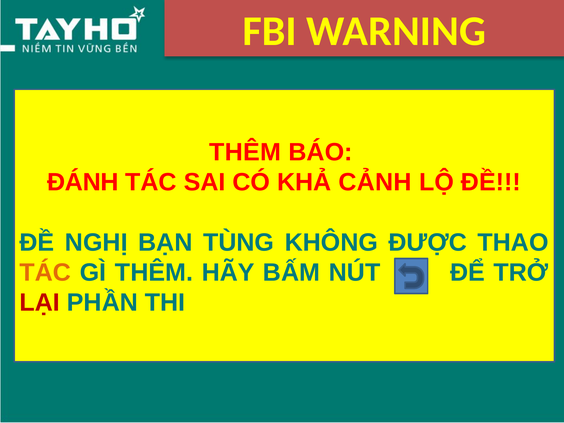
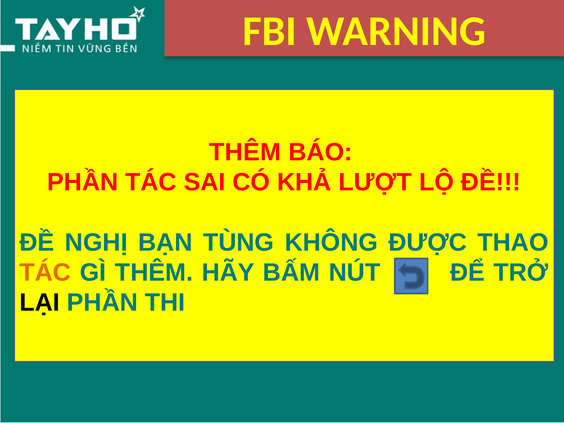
ĐÁNH at (83, 182): ĐÁNH -> PHẦN
CẢNH: CẢNH -> LƯỢT
LẠI colour: red -> black
